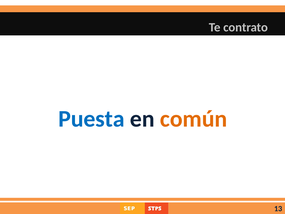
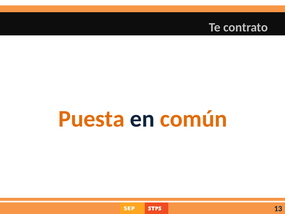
Puesta colour: blue -> orange
